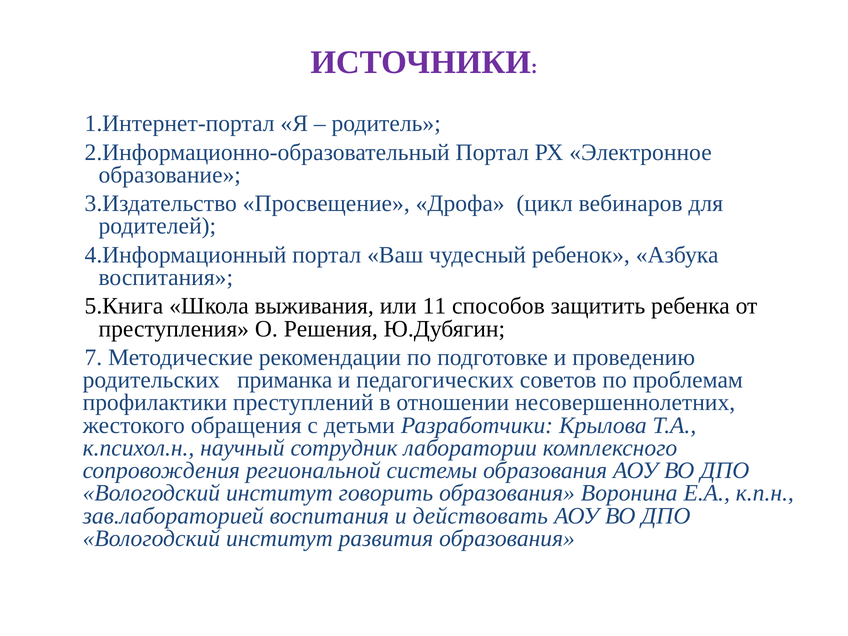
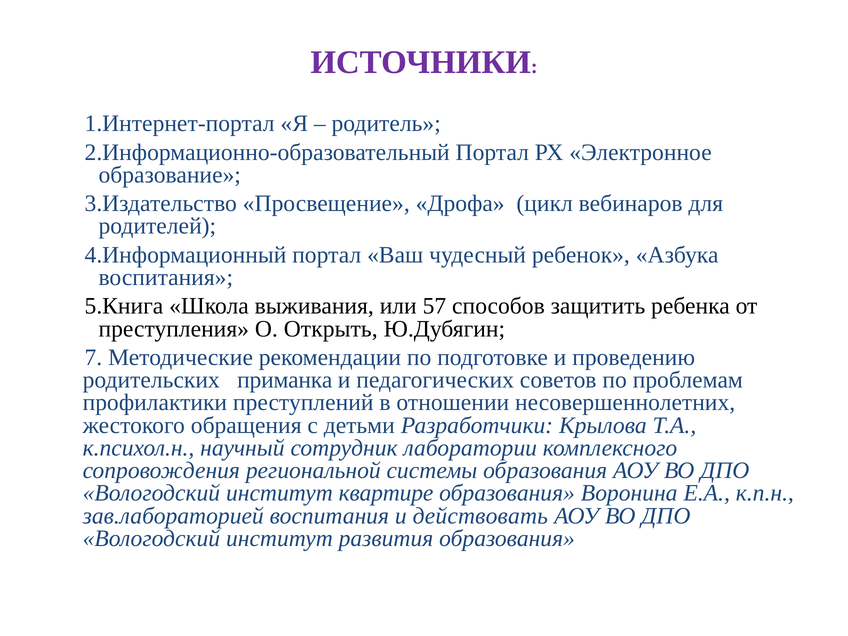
11: 11 -> 57
Решения: Решения -> Открыть
говорить: говорить -> квартире
